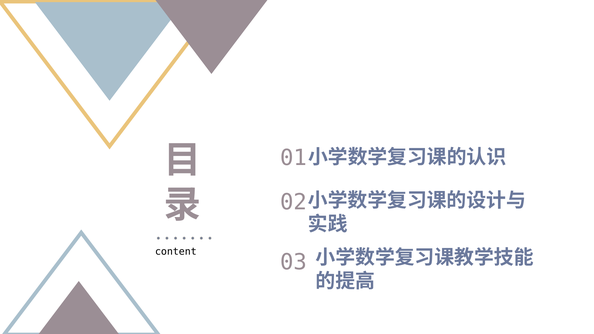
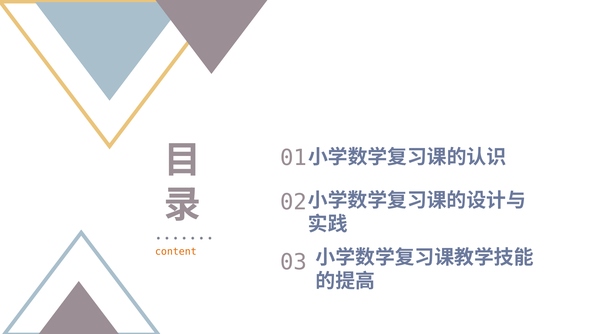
content colour: black -> orange
